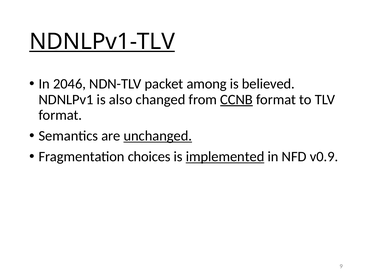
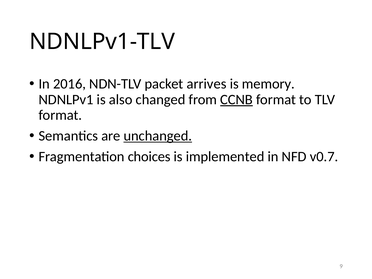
NDNLPv1-TLV underline: present -> none
2046: 2046 -> 2016
among: among -> arrives
believed: believed -> memory
implemented underline: present -> none
v0.9: v0.9 -> v0.7
